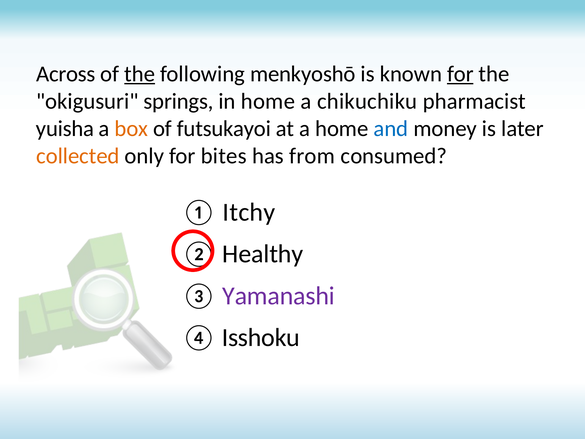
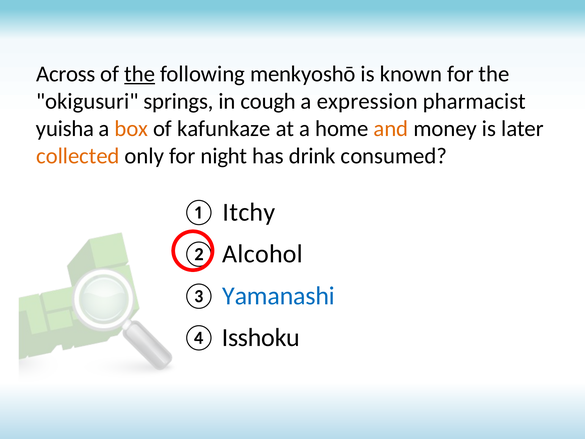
for at (460, 74) underline: present -> none
in home: home -> cough
chikuchiku: chikuchiku -> expression
futsukayoi: futsukayoi -> kafunkaze
and colour: blue -> orange
bites: bites -> night
from: from -> drink
Healthy: Healthy -> Alcohol
Yamanashi colour: purple -> blue
